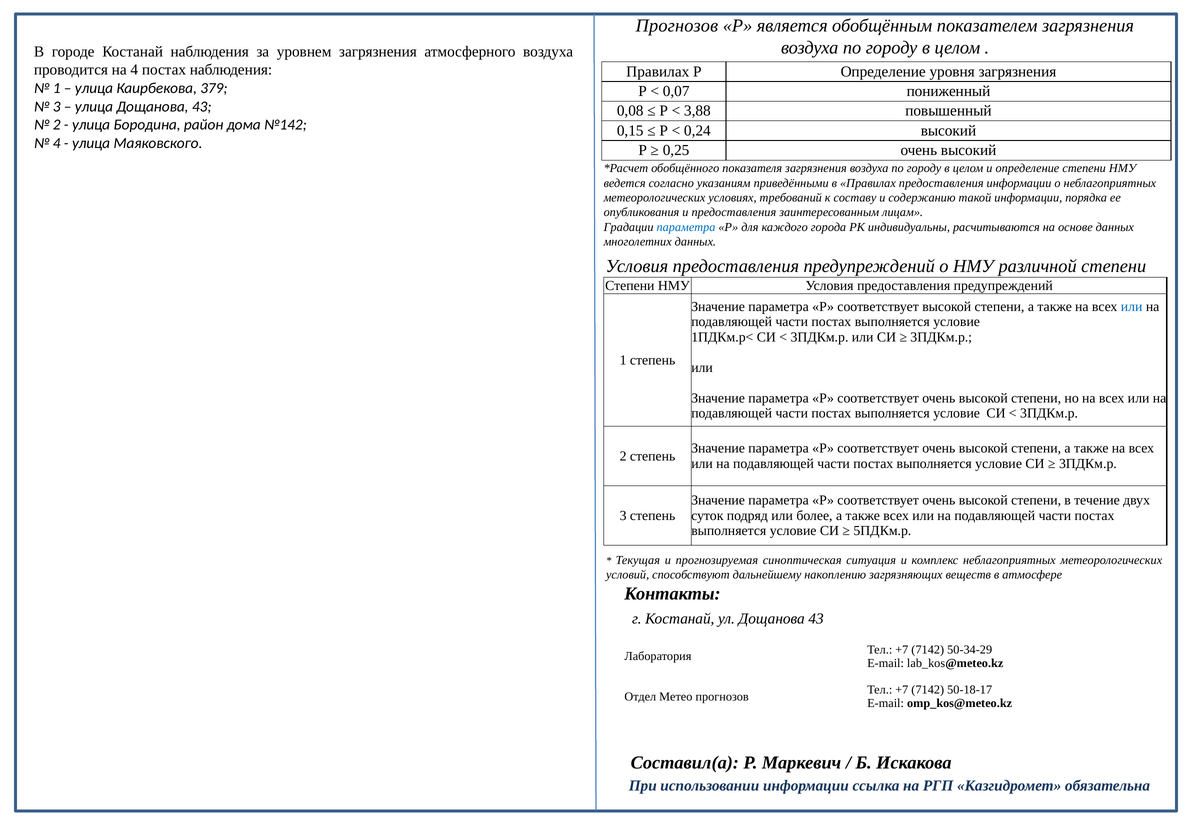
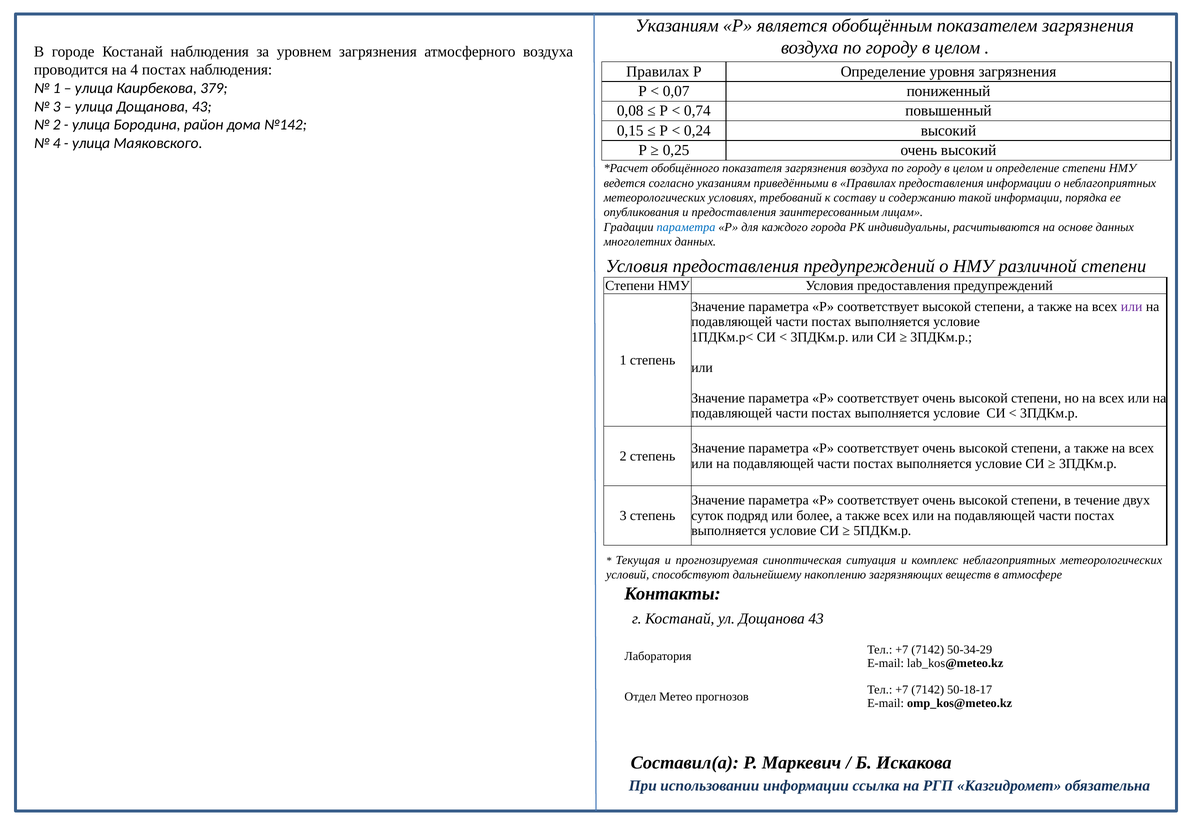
Прогнозов at (677, 26): Прогнозов -> Указаниям
3,88: 3,88 -> 0,74
или at (1132, 307) colour: blue -> purple
